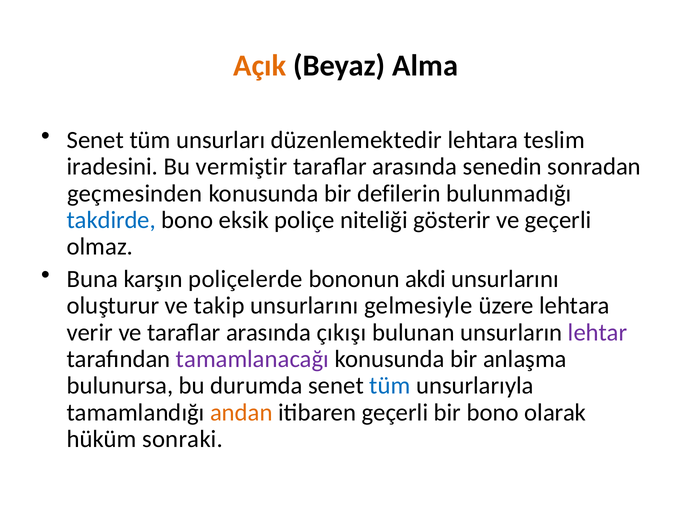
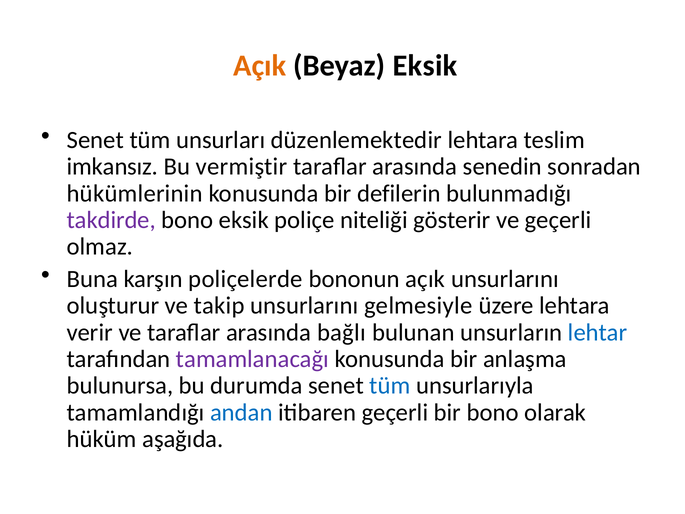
Beyaz Alma: Alma -> Eksik
iradesini: iradesini -> imkansız
geçmesinden: geçmesinden -> hükümlerinin
takdirde colour: blue -> purple
bononun akdi: akdi -> açık
çıkışı: çıkışı -> bağlı
lehtar colour: purple -> blue
andan colour: orange -> blue
sonraki: sonraki -> aşağıda
